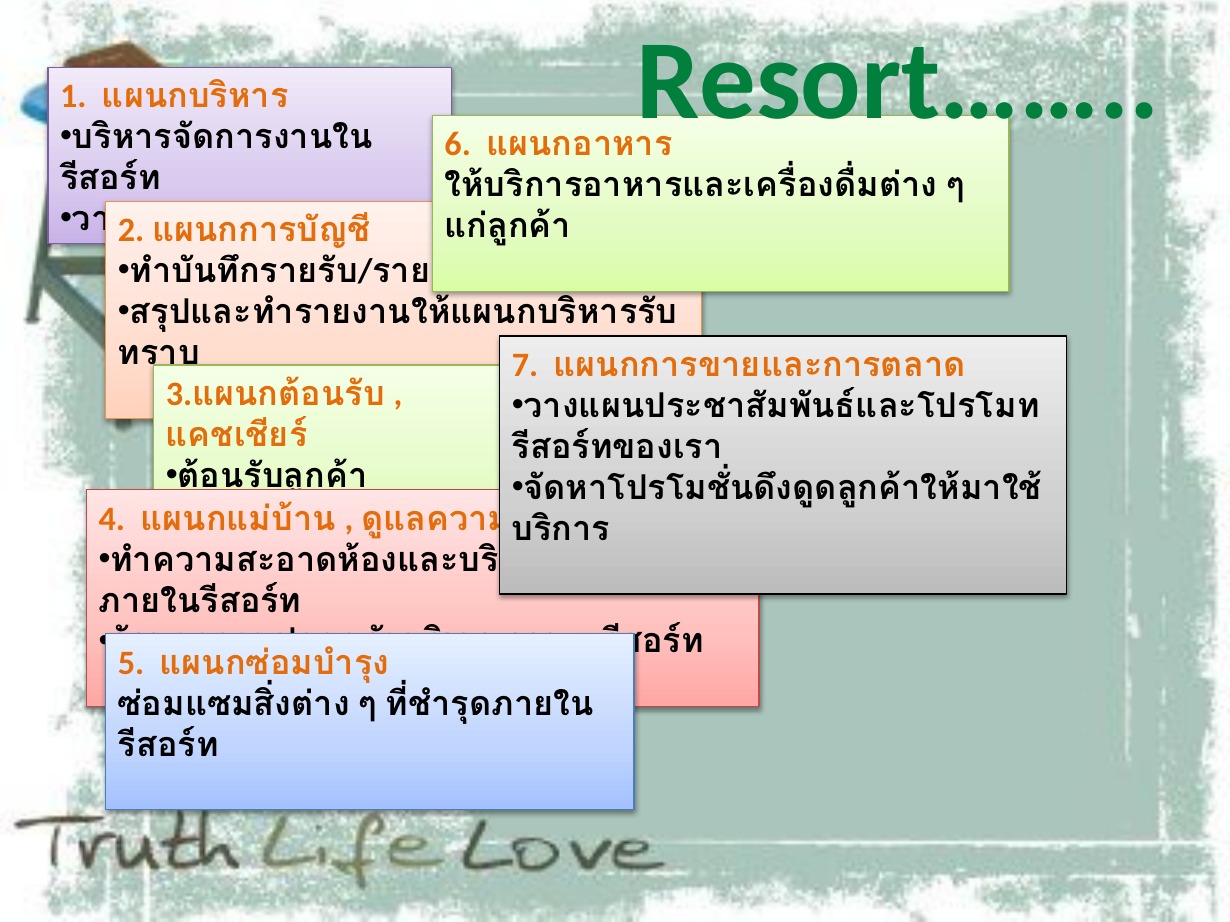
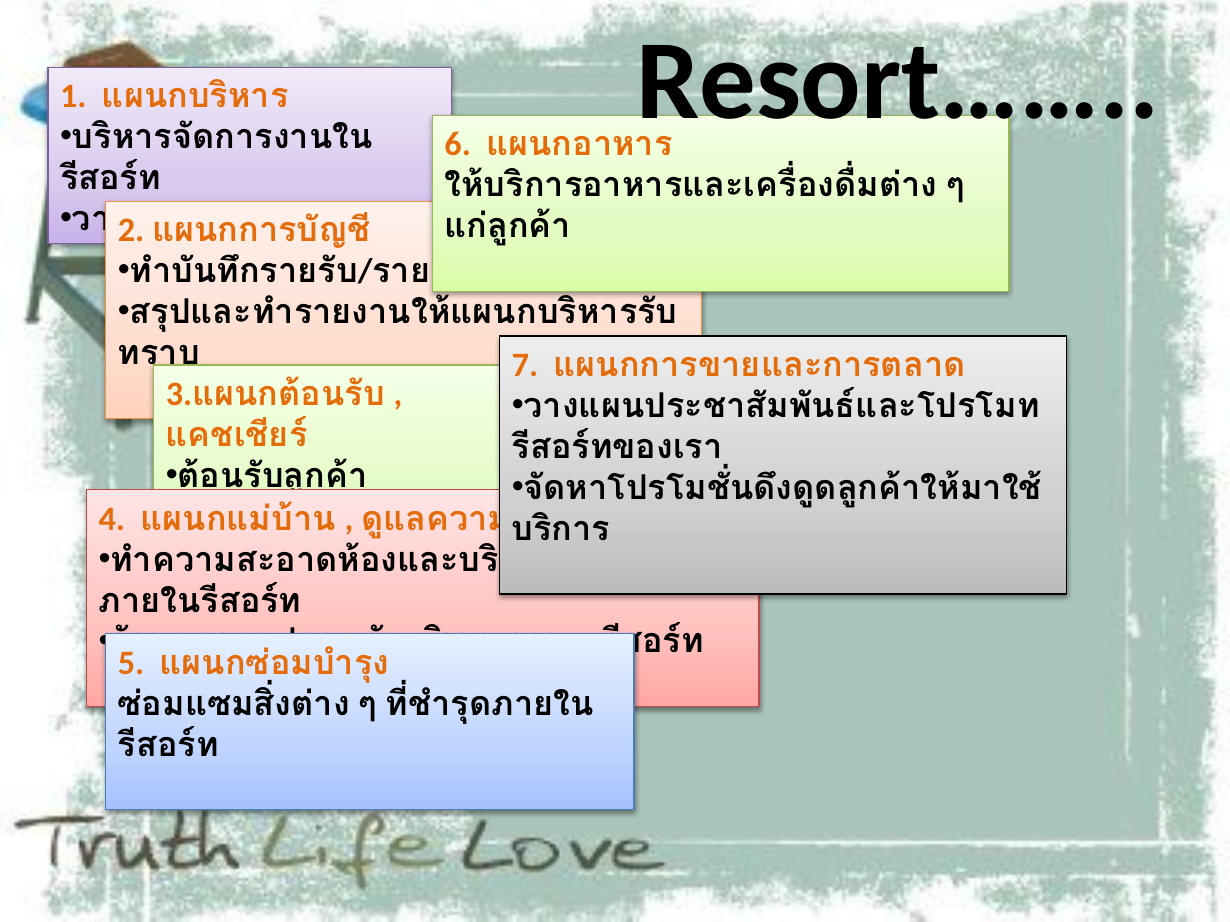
Resort…… colour: green -> black
